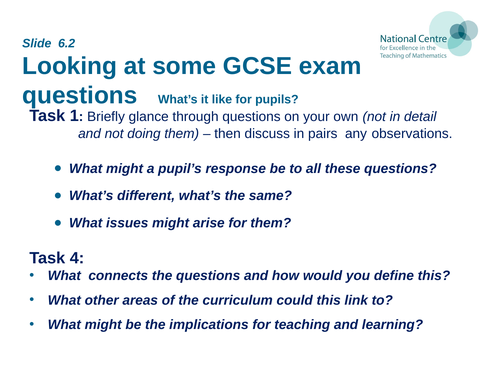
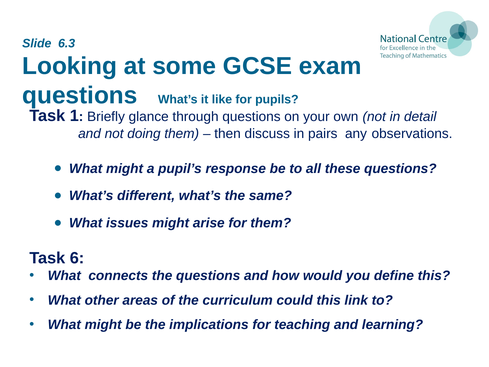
6.2: 6.2 -> 6.3
4: 4 -> 6
